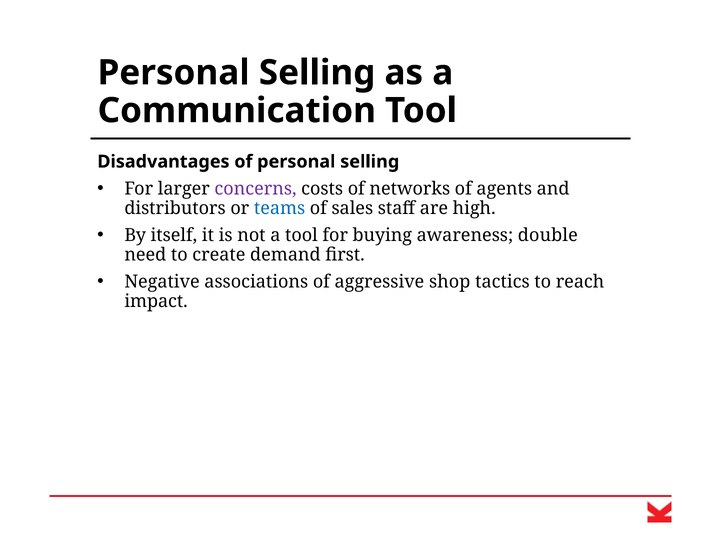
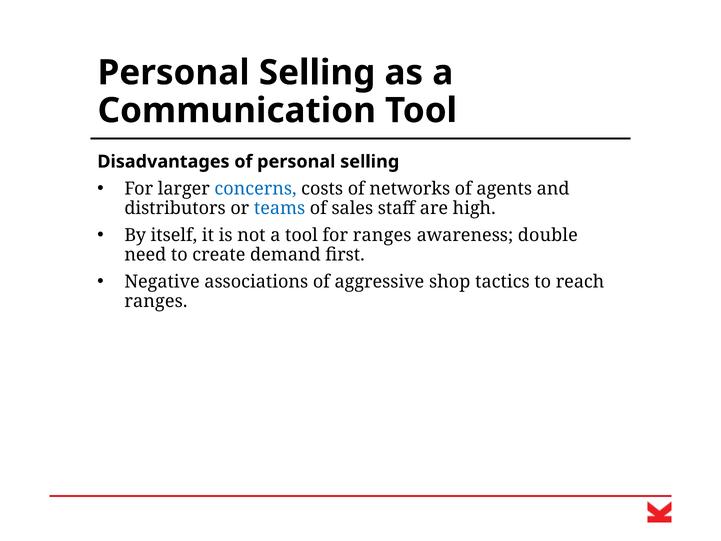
concerns colour: purple -> blue
for buying: buying -> ranges
impact at (156, 301): impact -> ranges
